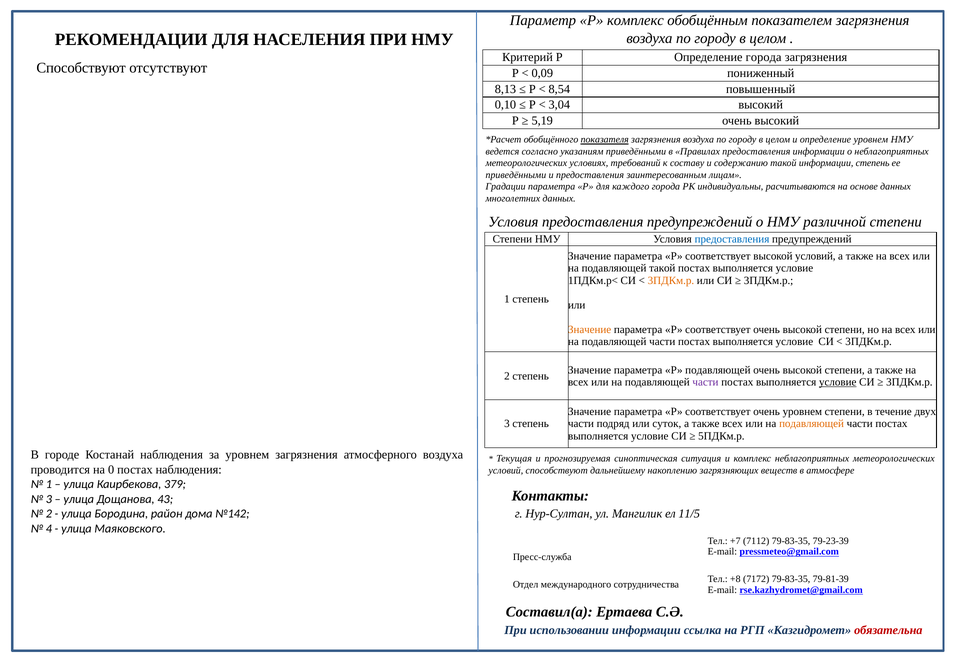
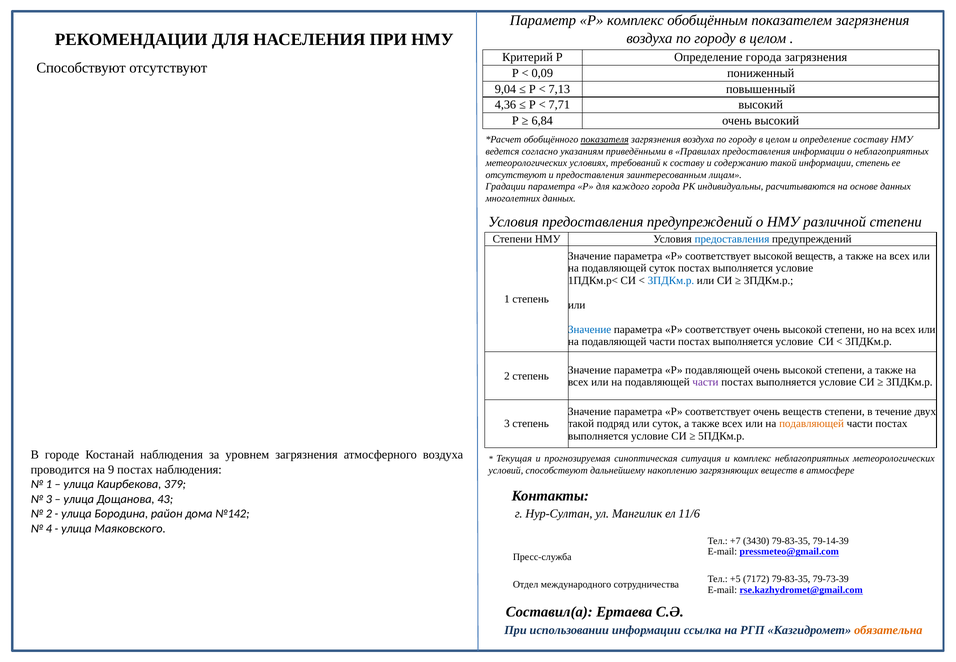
8,13: 8,13 -> 9,04
8,54: 8,54 -> 7,13
0,10: 0,10 -> 4,36
3,04: 3,04 -> 7,71
5,19: 5,19 -> 6,84
определение уровнем: уровнем -> составу
приведёнными at (516, 175): приведёнными -> отсутствуют
высокой условий: условий -> веществ
подавляющей такой: такой -> суток
3ПДКм.р at (671, 281) colour: orange -> blue
Значение at (590, 329) colour: orange -> blue
условие at (838, 382) underline: present -> none
очень уровнем: уровнем -> веществ
части at (581, 424): части -> такой
0: 0 -> 9
11/5: 11/5 -> 11/6
7112: 7112 -> 3430
79-23-39: 79-23-39 -> 79-14-39
+8: +8 -> +5
79-81-39: 79-81-39 -> 79-73-39
обязательна colour: red -> orange
